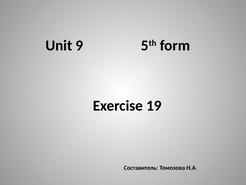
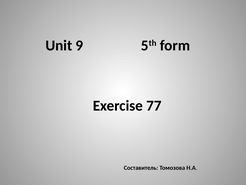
19: 19 -> 77
